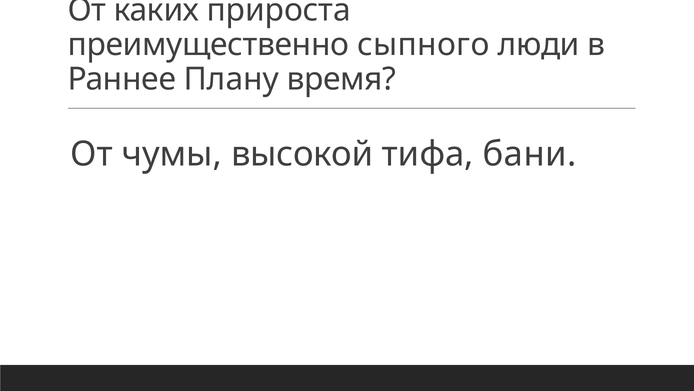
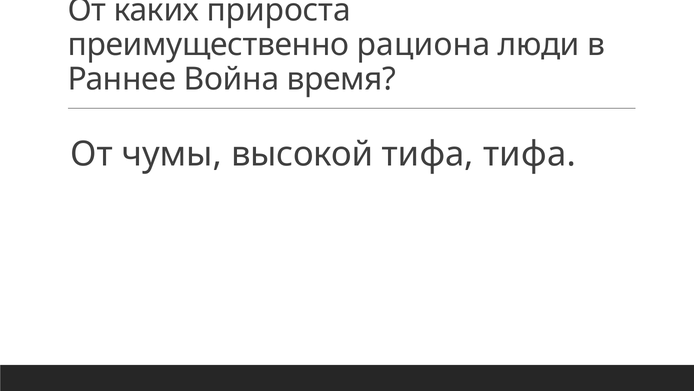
сыпного: сыпного -> рациона
Плану: Плану -> Война
тифа бани: бани -> тифа
